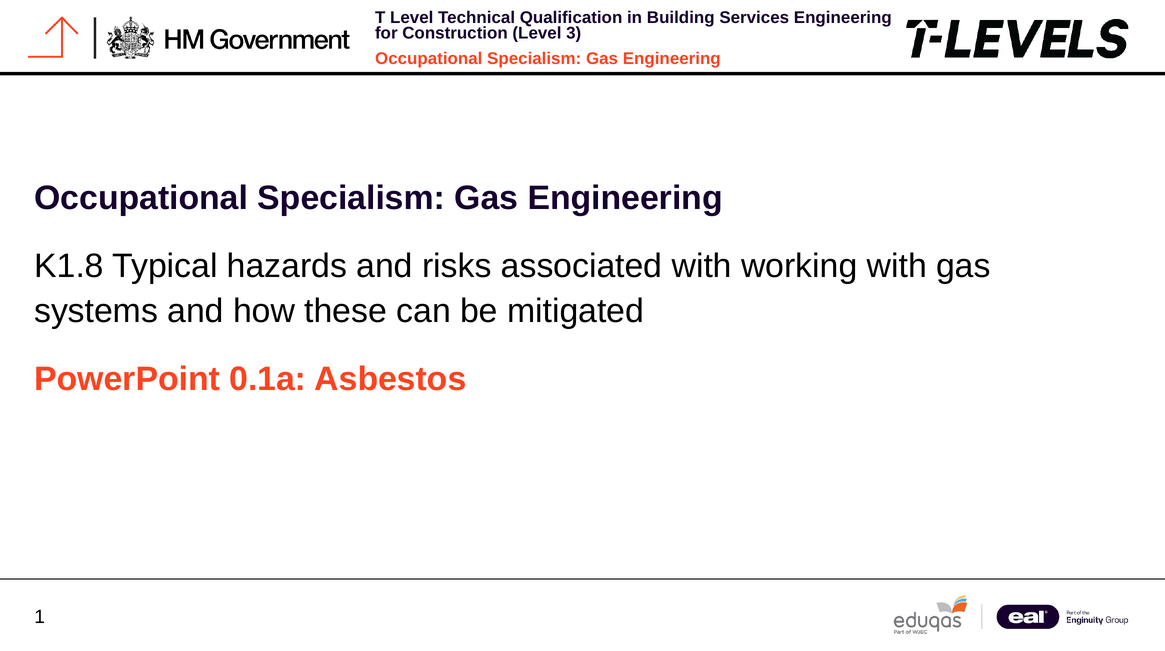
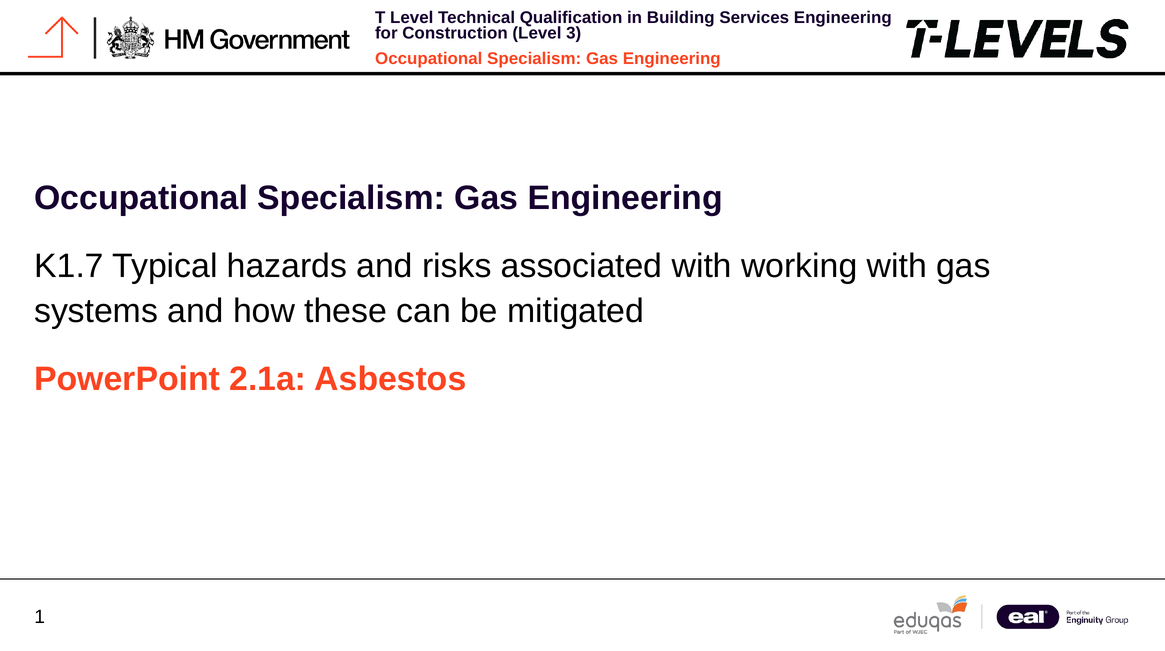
K1.8: K1.8 -> K1.7
0.1a: 0.1a -> 2.1a
